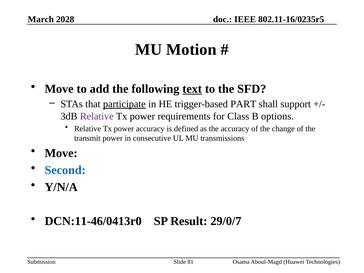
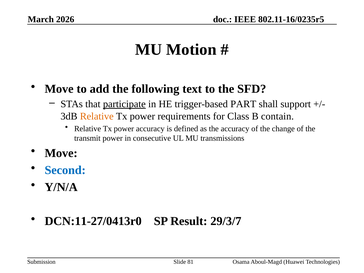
2028: 2028 -> 2026
text underline: present -> none
Relative at (97, 116) colour: purple -> orange
options: options -> contain
DCN:11-46/0413r0: DCN:11-46/0413r0 -> DCN:11-27/0413r0
29/0/7: 29/0/7 -> 29/3/7
